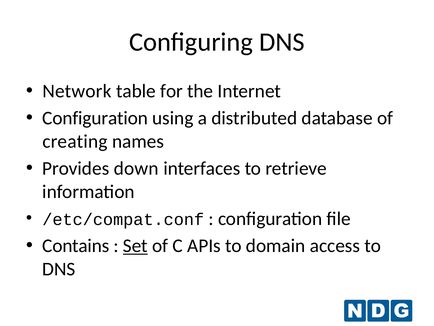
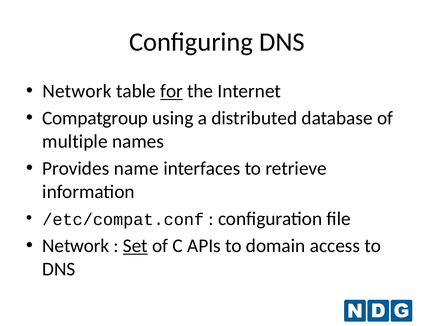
for underline: none -> present
Configuration at (95, 118): Configuration -> Compatgroup
creating: creating -> multiple
down: down -> name
Contains at (76, 245): Contains -> Network
